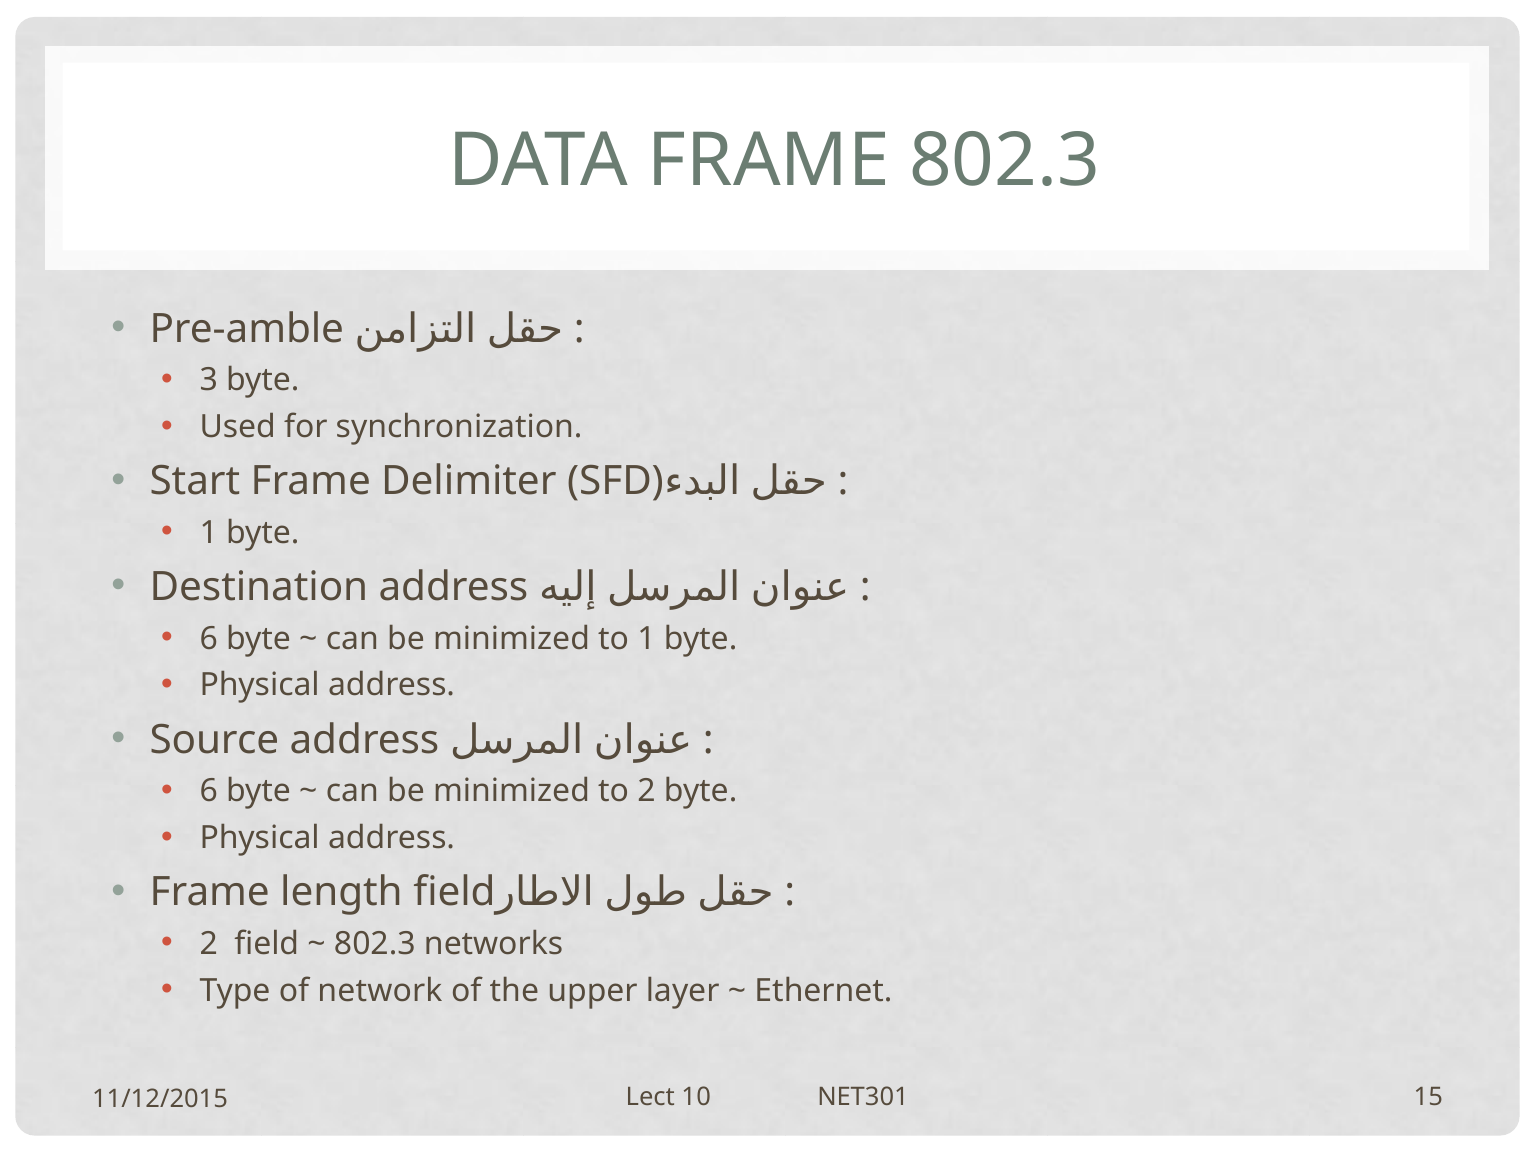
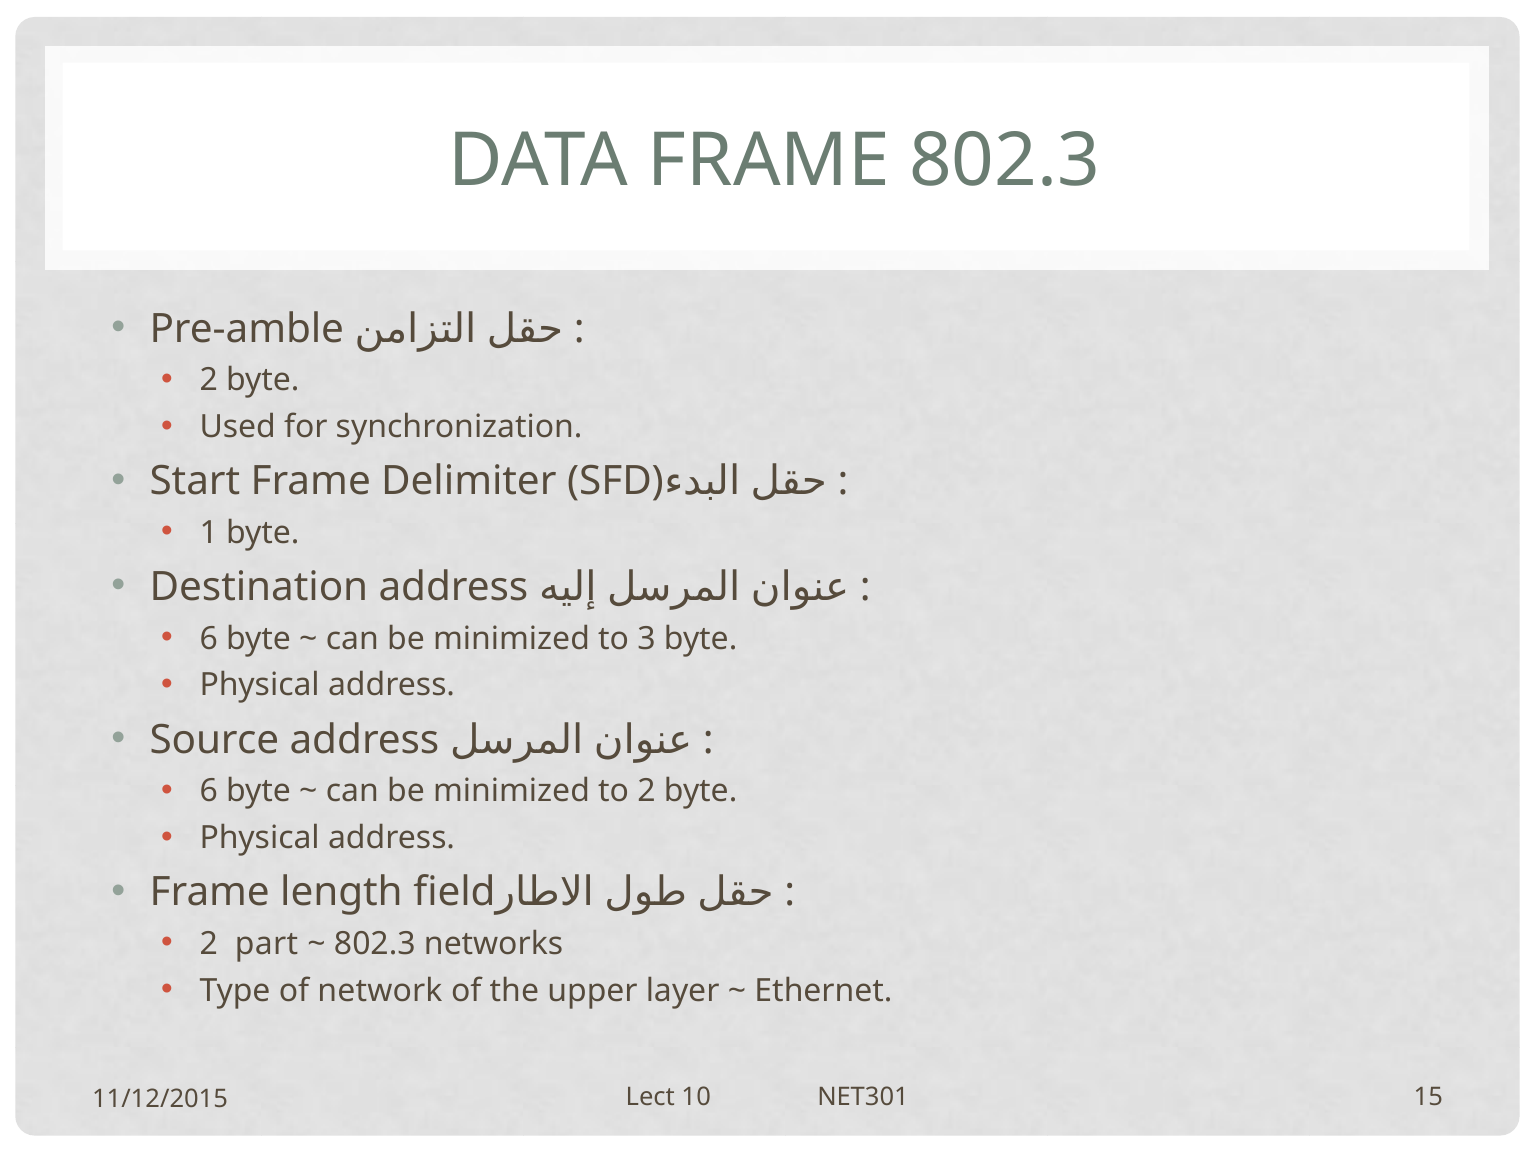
3 at (209, 380): 3 -> 2
to 1: 1 -> 3
2 field: field -> part
